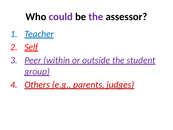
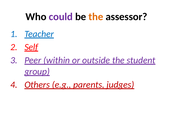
the at (96, 17) colour: purple -> orange
